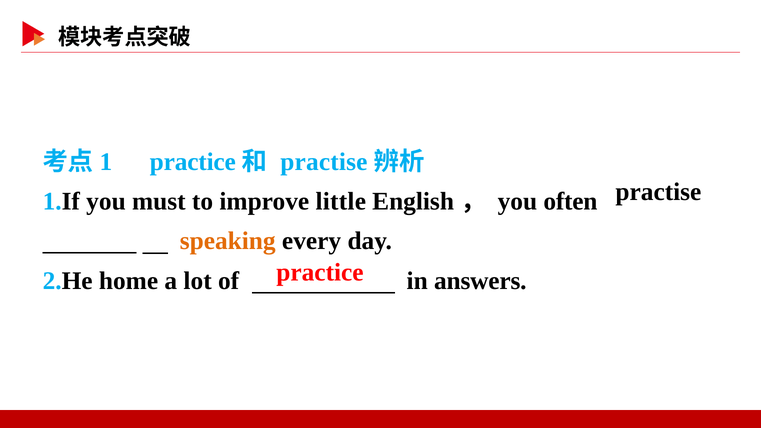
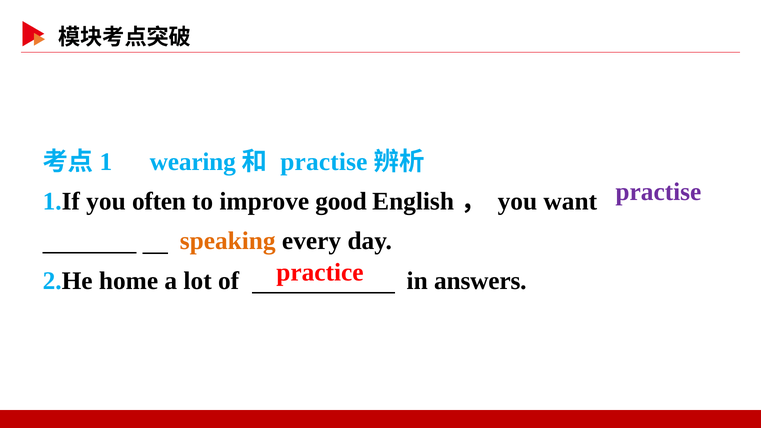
practice at (193, 162): practice -> wearing
practise at (658, 192) colour: black -> purple
must: must -> often
little: little -> good
often: often -> want
